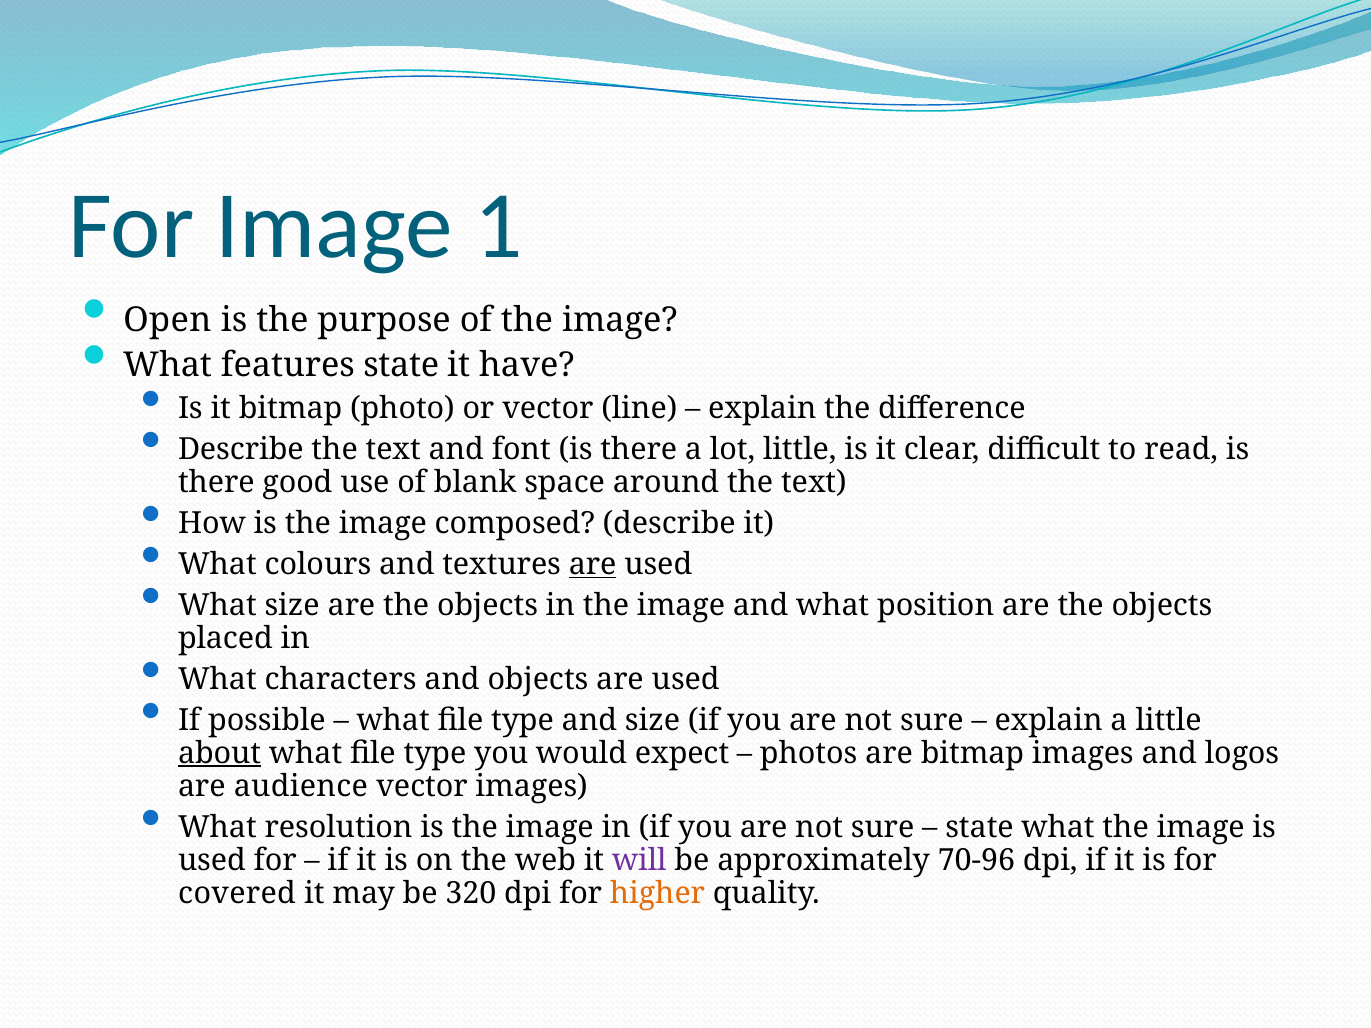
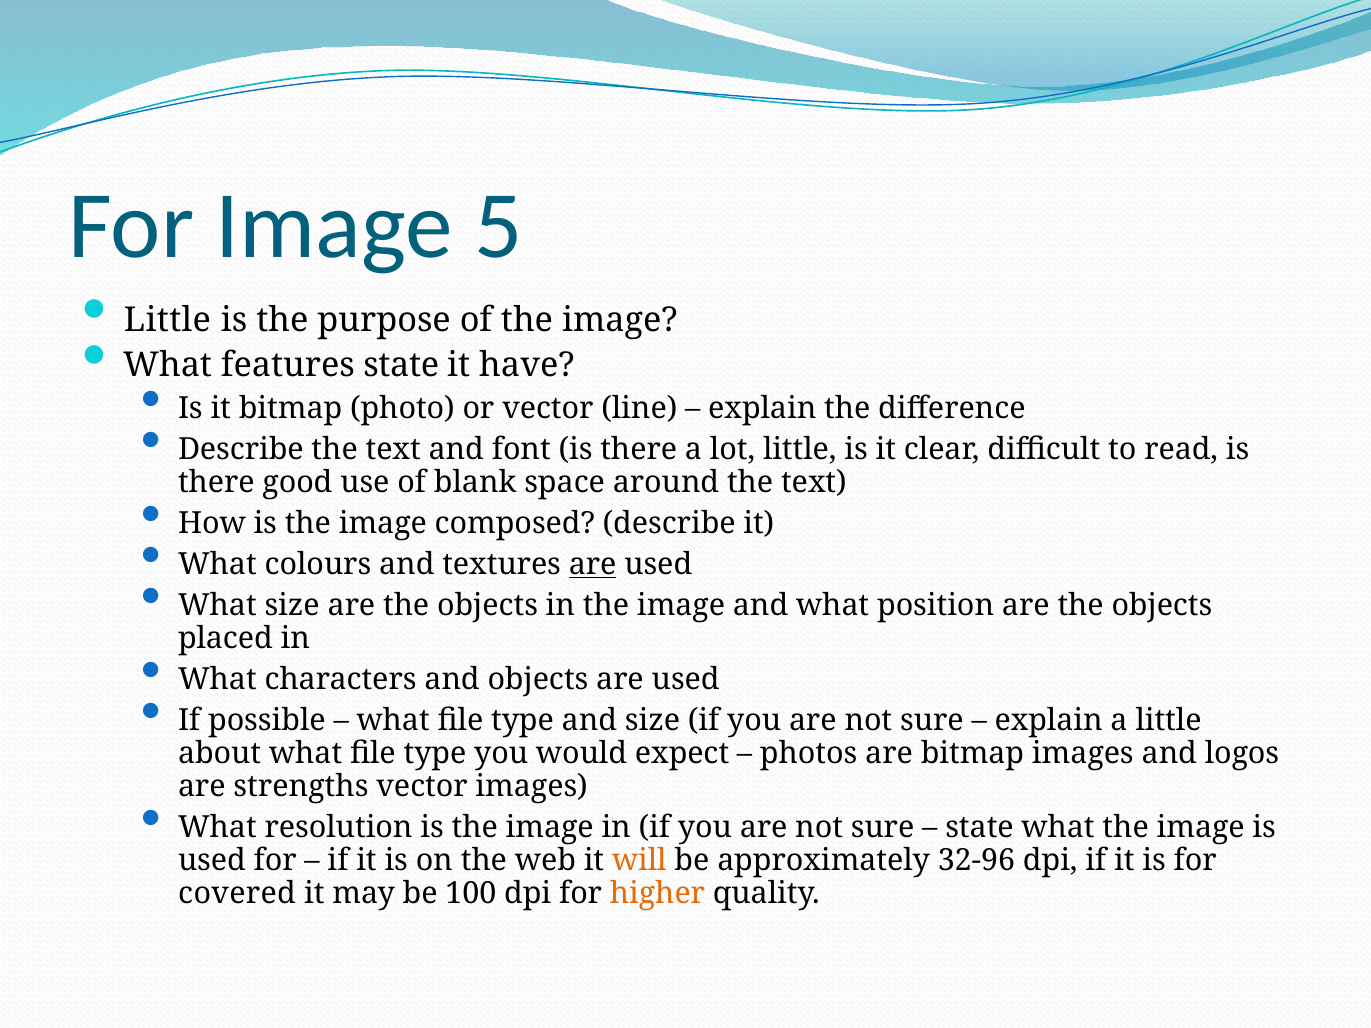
1: 1 -> 5
Open at (167, 320): Open -> Little
about underline: present -> none
audience: audience -> strengths
will colour: purple -> orange
70-96: 70-96 -> 32-96
320: 320 -> 100
